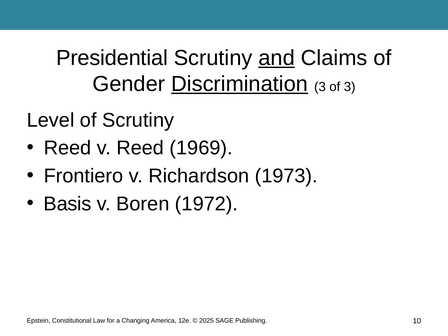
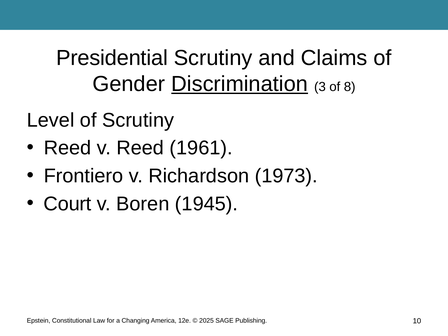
and underline: present -> none
of 3: 3 -> 8
1969: 1969 -> 1961
Basis: Basis -> Court
1972: 1972 -> 1945
